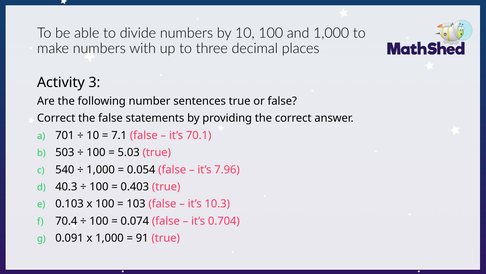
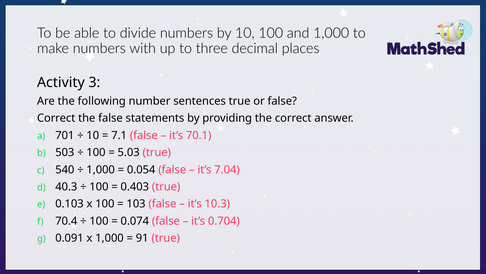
7.96: 7.96 -> 7.04
